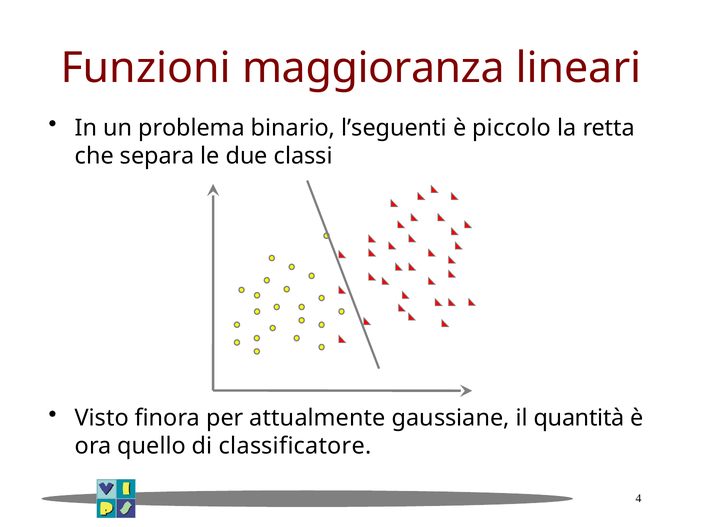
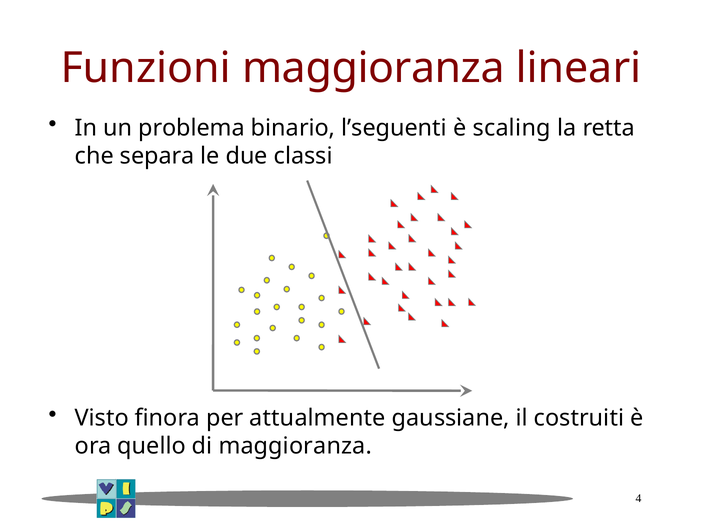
piccolo: piccolo -> scaling
quantità: quantità -> costruiti
di classificatore: classificatore -> maggioranza
